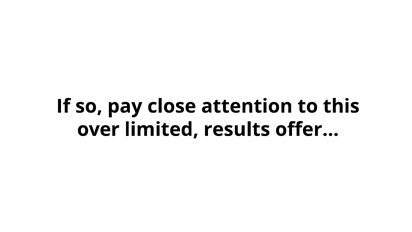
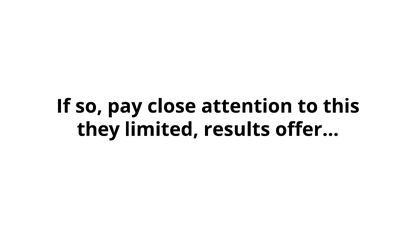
over: over -> they
